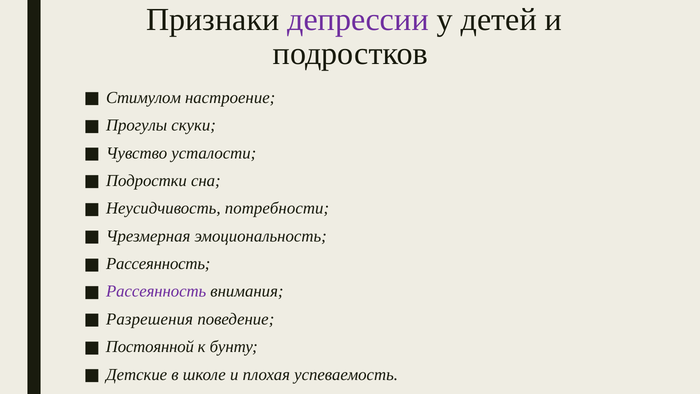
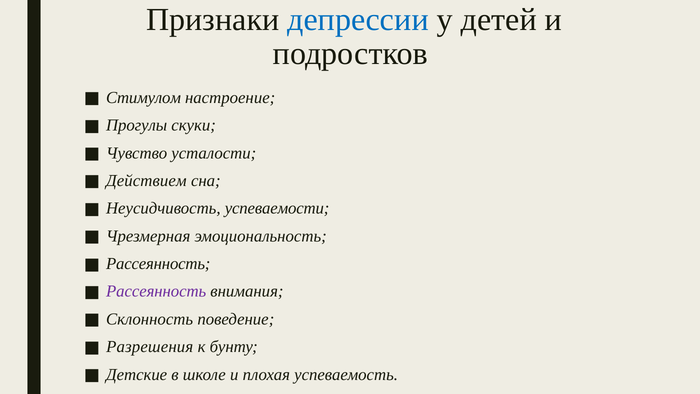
депрессии colour: purple -> blue
Подростки: Подростки -> Действием
потребности: потребности -> успеваемости
Разрешения: Разрешения -> Склонность
Постоянной: Постоянной -> Разрешения
